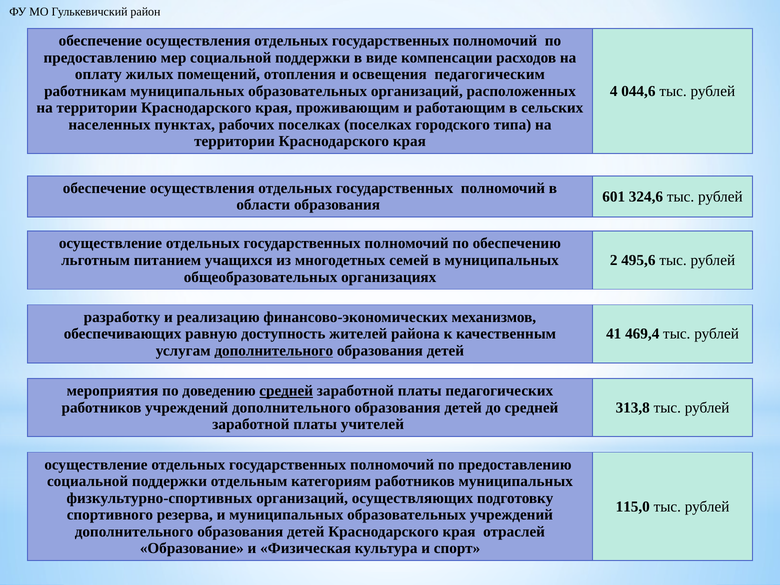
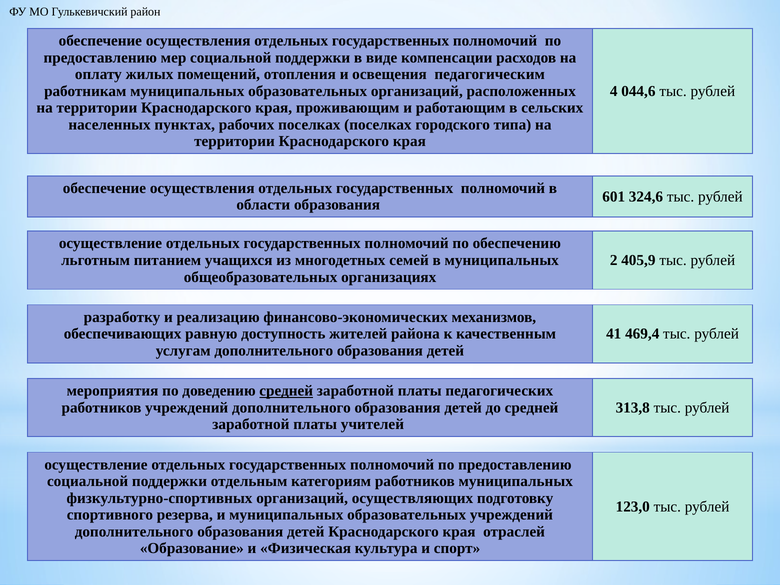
495,6: 495,6 -> 405,9
дополнительного at (274, 351) underline: present -> none
115,0: 115,0 -> 123,0
